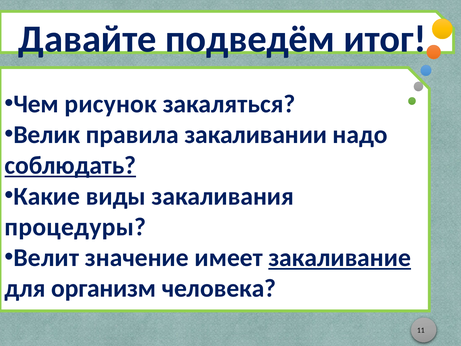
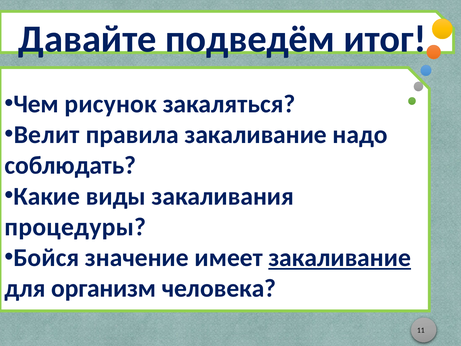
Велик: Велик -> Велит
правила закаливании: закаливании -> закаливание
соблюдать underline: present -> none
Велит: Велит -> Бойся
